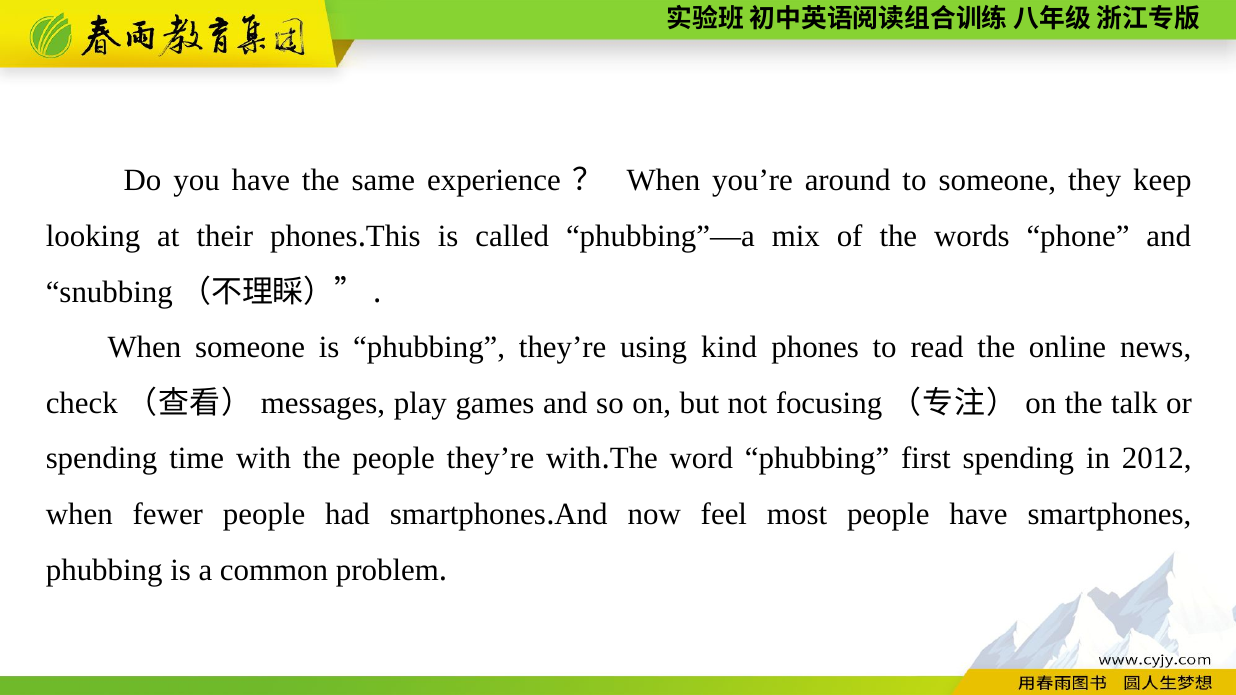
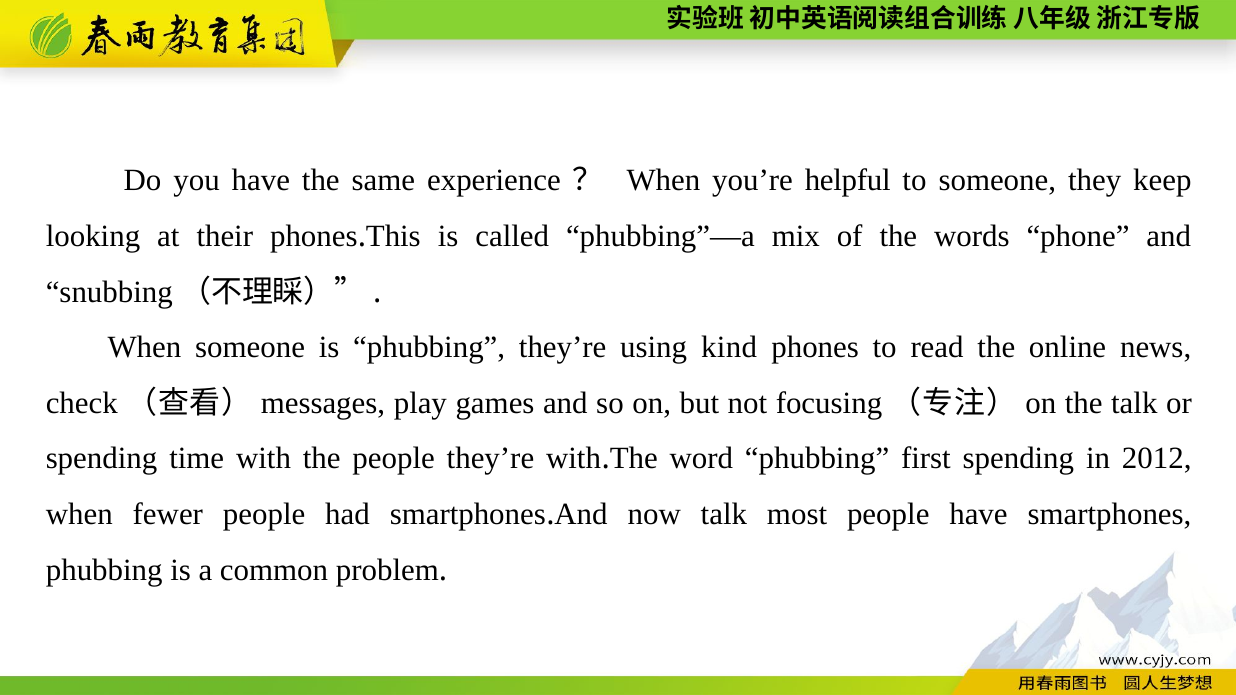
around: around -> helpful
now feel: feel -> talk
